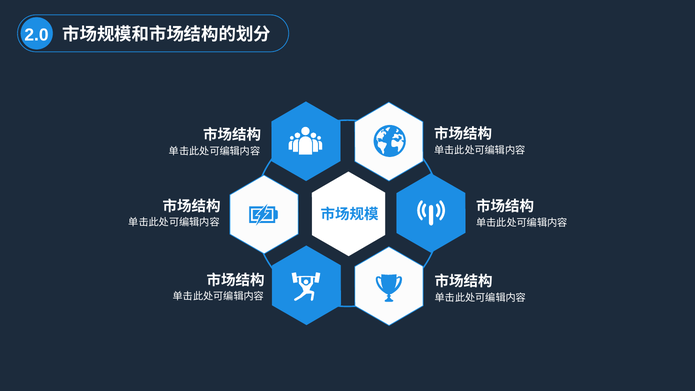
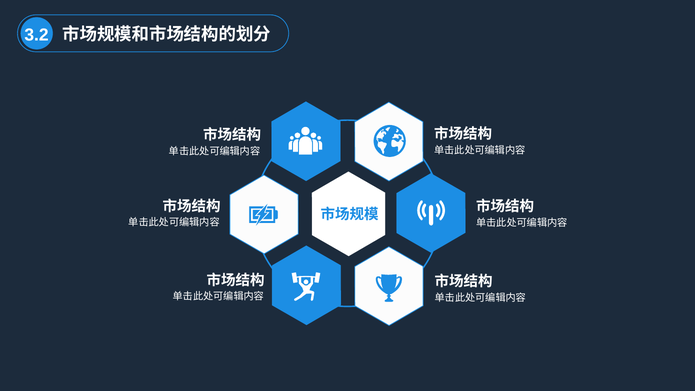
2.0: 2.0 -> 3.2
